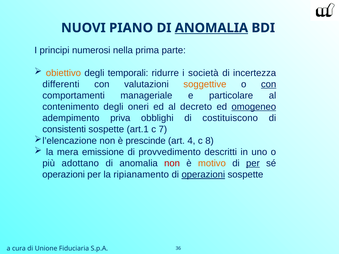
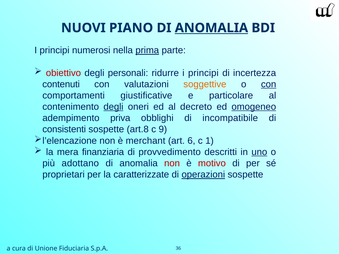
prima underline: none -> present
obiettivo colour: orange -> red
temporali: temporali -> personali
ridurre i società: società -> principi
differenti: differenti -> contenuti
manageriale: manageriale -> giustificative
degli at (113, 107) underline: none -> present
costituiscono: costituiscono -> incompatibile
art.1: art.1 -> art.8
7: 7 -> 9
prescinde: prescinde -> merchant
4: 4 -> 6
8: 8 -> 1
emissione: emissione -> finanziaria
uno underline: none -> present
motivo colour: orange -> red
per at (253, 163) underline: present -> none
operazioni at (64, 175): operazioni -> proprietari
ripianamento: ripianamento -> caratterizzate
